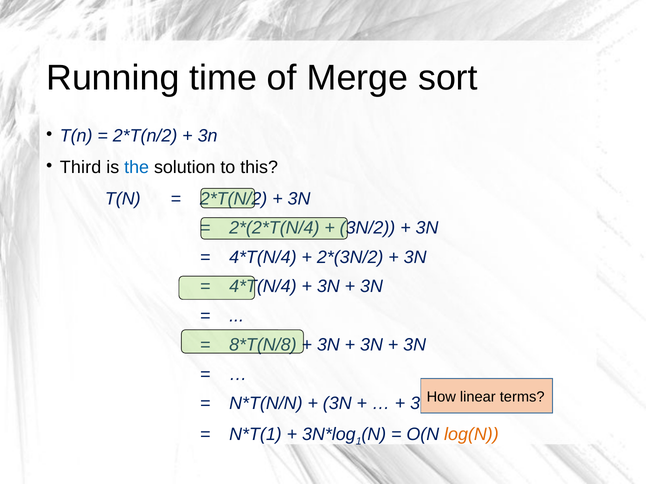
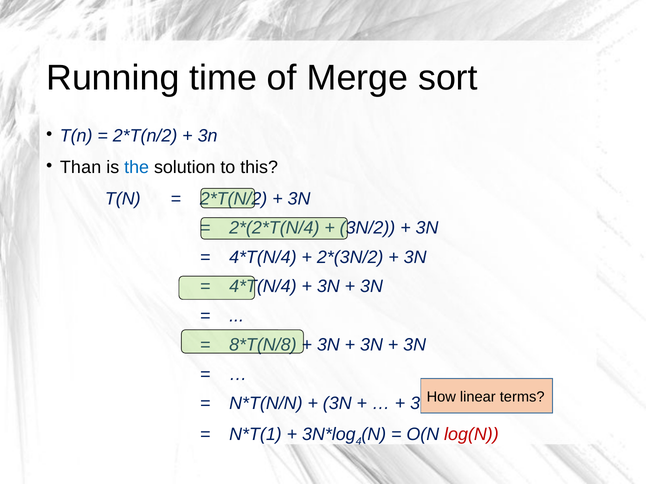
Third: Third -> Than
1: 1 -> 4
log(N colour: orange -> red
